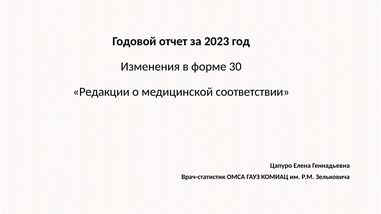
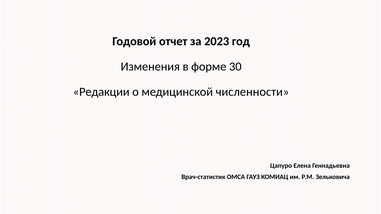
соответствии: соответствии -> численности
